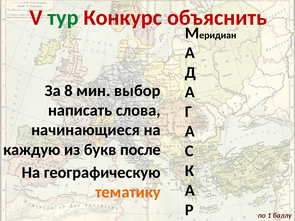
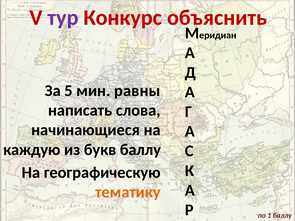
тур colour: green -> purple
8: 8 -> 5
выбор: выбор -> равны
букв после: после -> баллу
